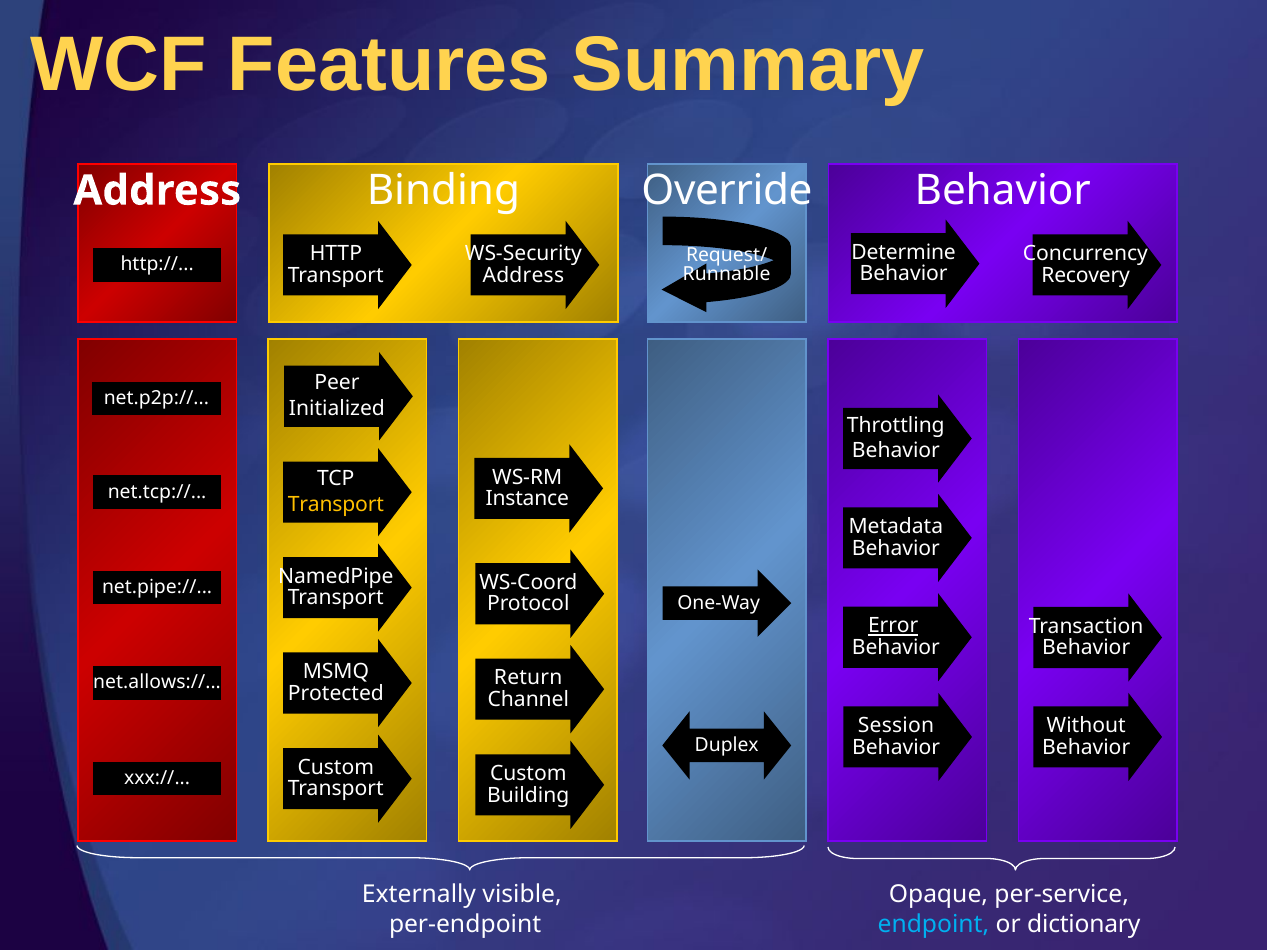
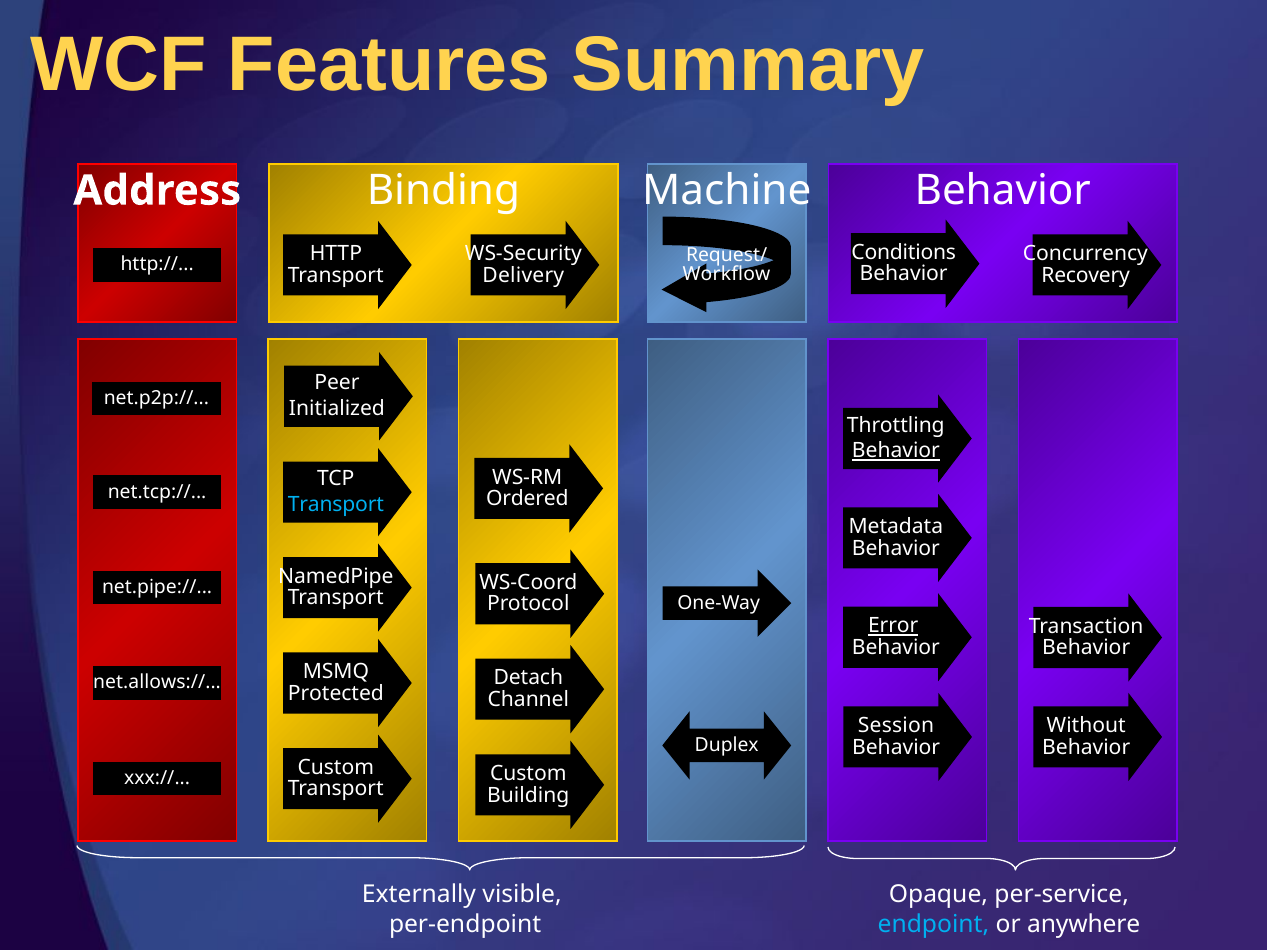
Override: Override -> Machine
Determine: Determine -> Conditions
Runnable: Runnable -> Workflow
Address at (523, 275): Address -> Delivery
Behavior at (896, 451) underline: none -> present
Instance: Instance -> Ordered
Transport at (336, 505) colour: yellow -> light blue
Return: Return -> Detach
dictionary: dictionary -> anywhere
